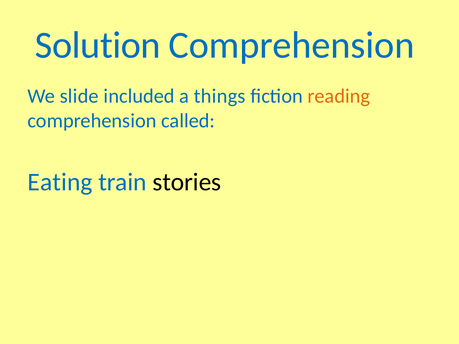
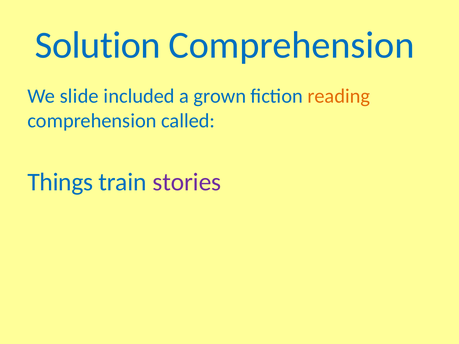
things: things -> grown
Eating: Eating -> Things
stories colour: black -> purple
